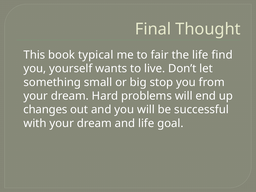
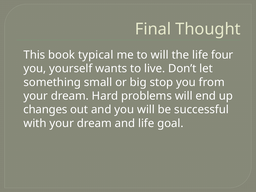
to fair: fair -> will
find: find -> four
